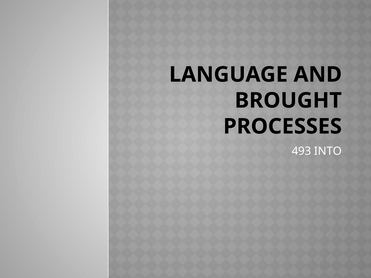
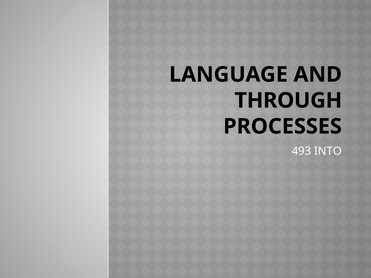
BROUGHT: BROUGHT -> THROUGH
